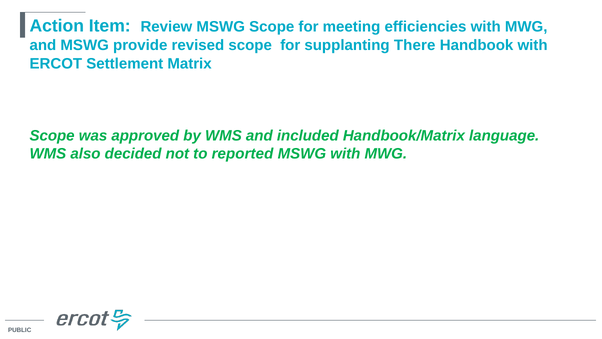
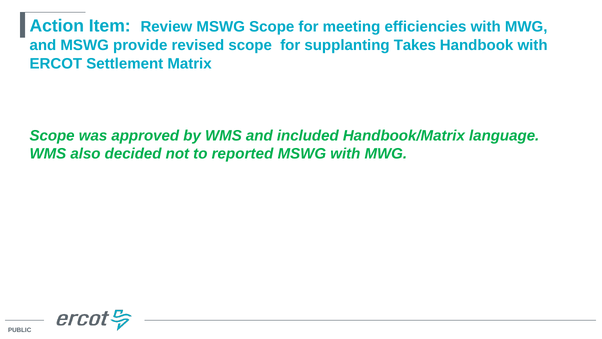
There: There -> Takes
